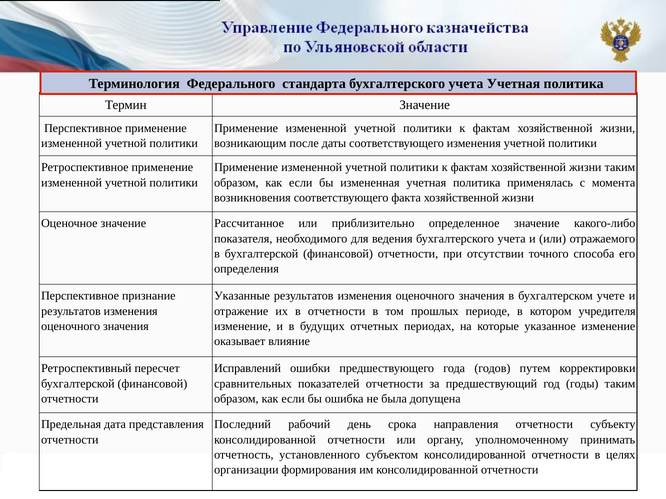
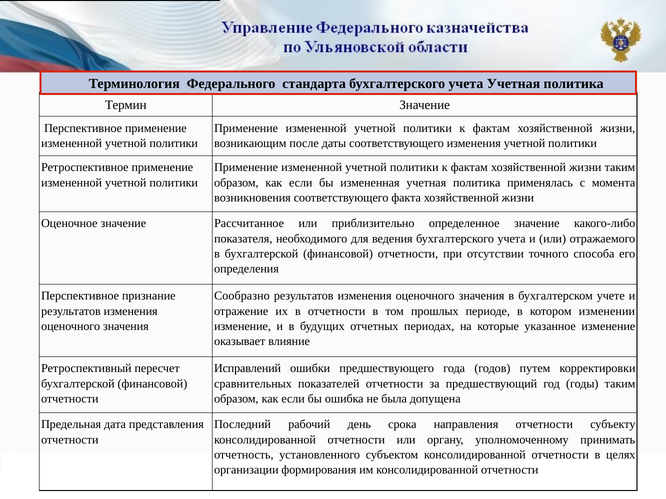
Указанные: Указанные -> Сообразно
учредителя: учредителя -> изменении
